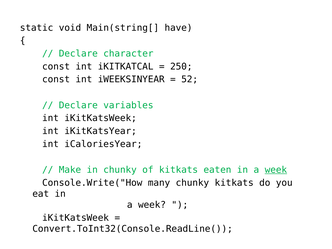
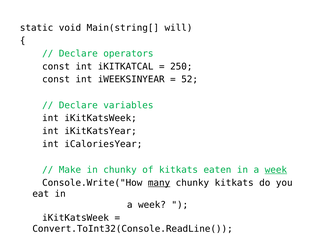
have: have -> will
character: character -> operators
many underline: none -> present
